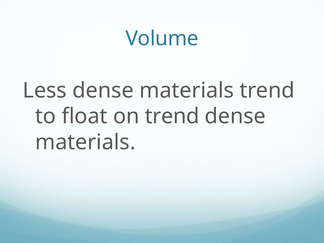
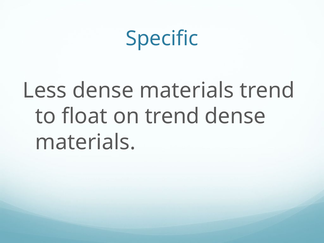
Volume: Volume -> Specific
